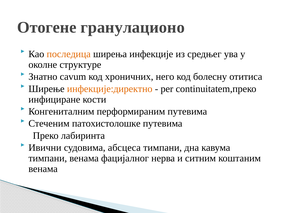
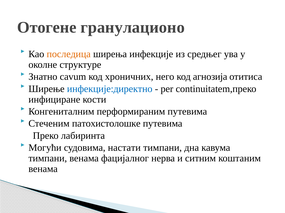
болесну: болесну -> агнозија
инфекције:директно colour: orange -> blue
Ивични: Ивични -> Могући
абсцеса: абсцеса -> настати
